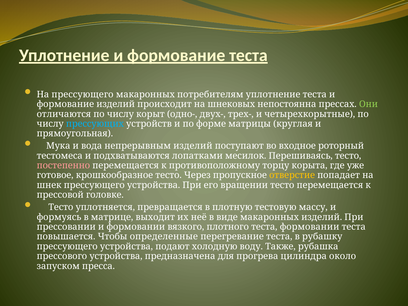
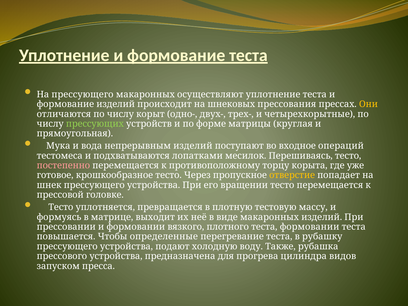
потребителям: потребителям -> осуществляют
непостоянна: непостоянна -> прессования
Они colour: light green -> yellow
прессующих colour: light blue -> light green
роторный: роторный -> операций
около: около -> видов
